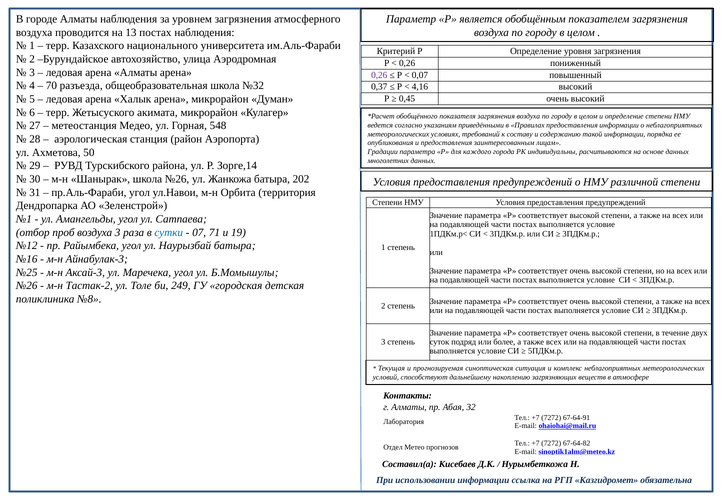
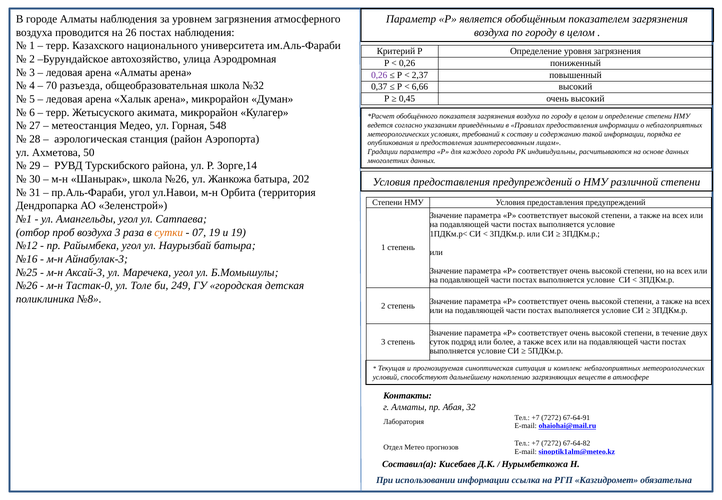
13: 13 -> 26
0,07: 0,07 -> 2,37
4,16: 4,16 -> 6,66
сутки colour: blue -> orange
07 71: 71 -> 19
Тастак-2: Тастак-2 -> Тастак-0
